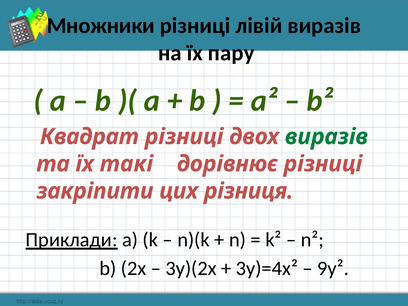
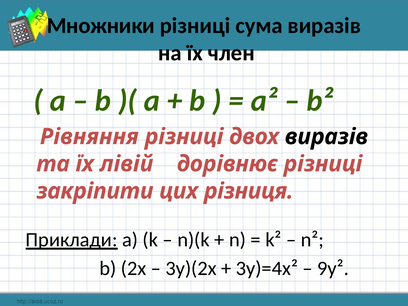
лівій: лівій -> сума
пару: пару -> член
Квадрат: Квадрат -> Рівняння
виразів at (326, 137) colour: green -> black
такі: такі -> лівій
